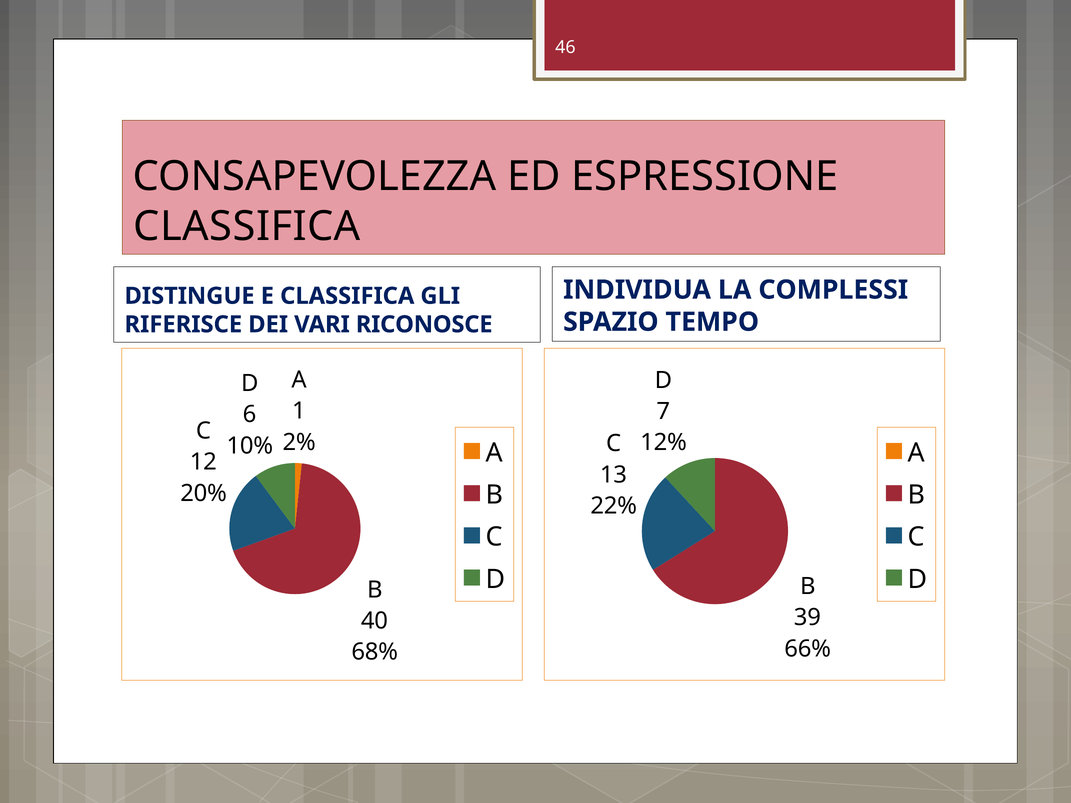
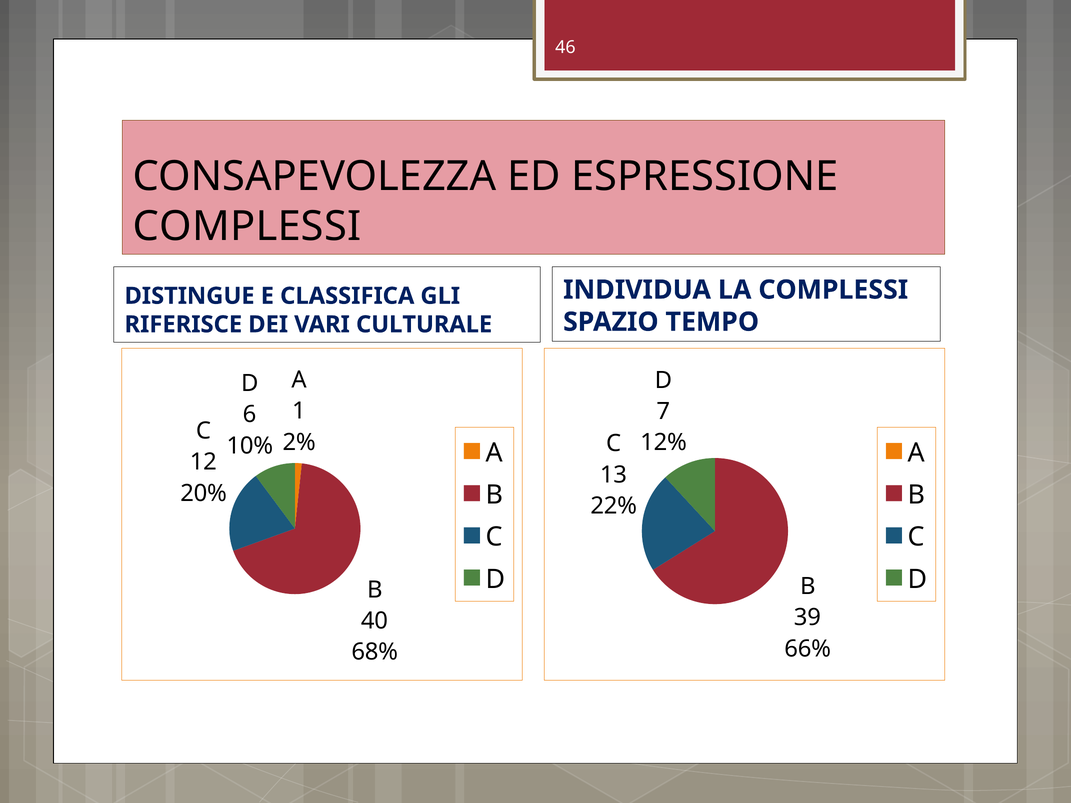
CLASSIFICA at (247, 227): CLASSIFICA -> COMPLESSI
RICONOSCE: RICONOSCE -> CULTURALE
